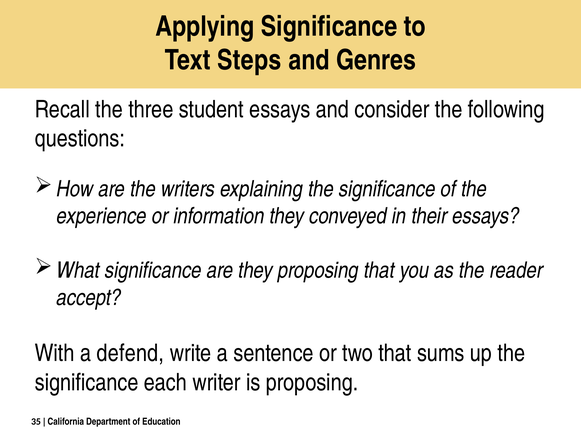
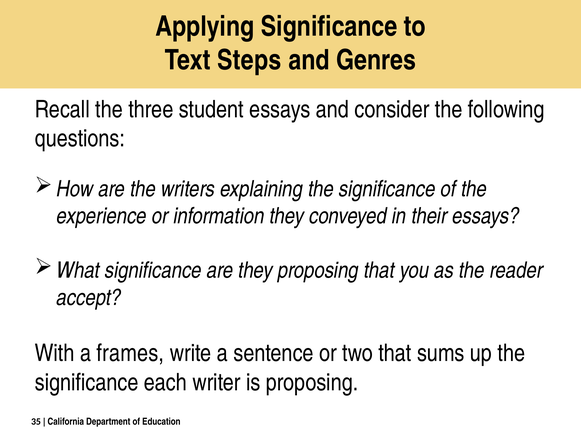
defend: defend -> frames
